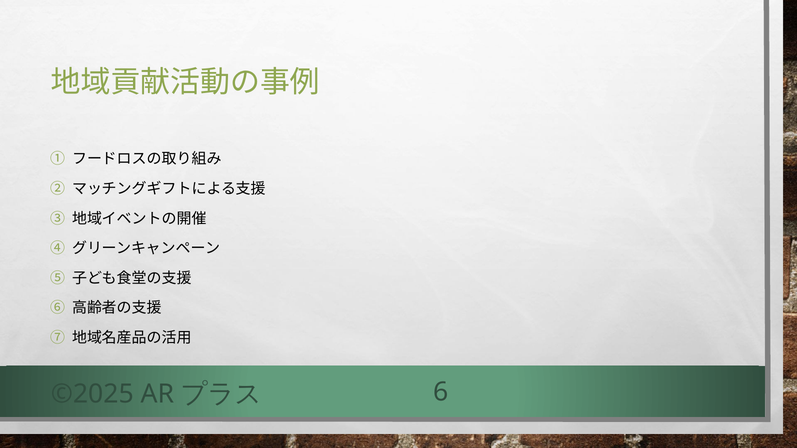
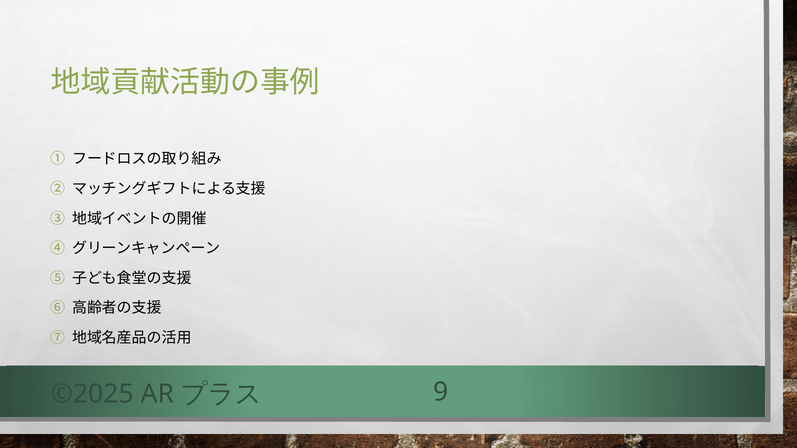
6: 6 -> 9
